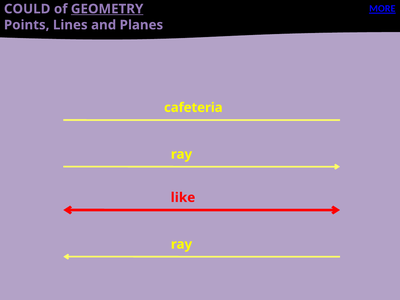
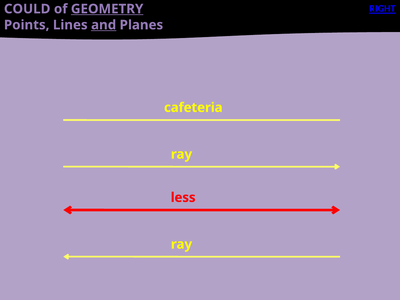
MORE: MORE -> RIGHT
and underline: none -> present
like: like -> less
